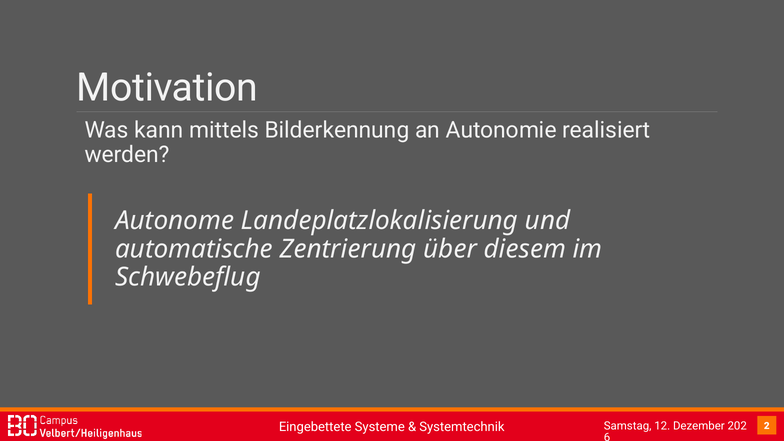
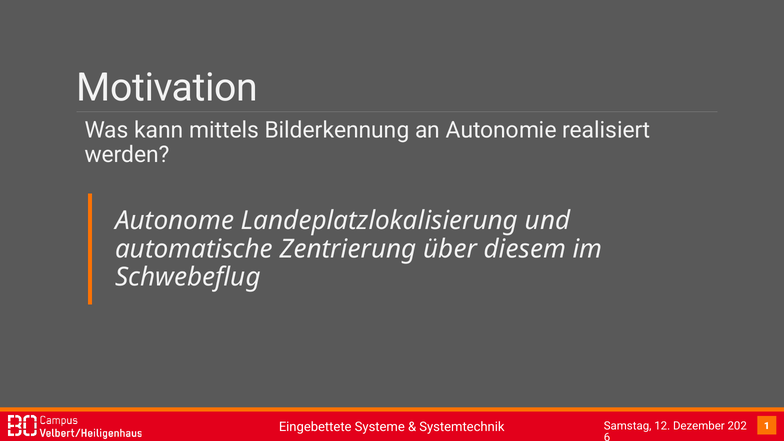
2: 2 -> 1
